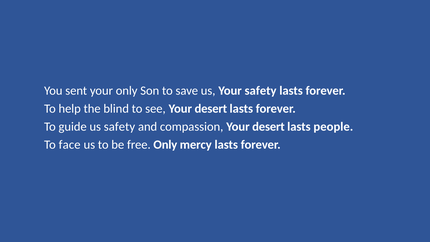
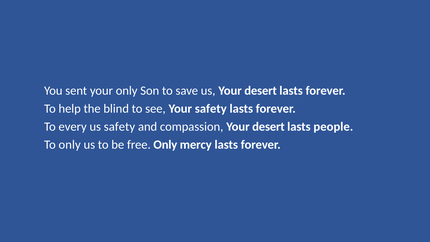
us Your safety: safety -> desert
see Your desert: desert -> safety
guide: guide -> every
To face: face -> only
